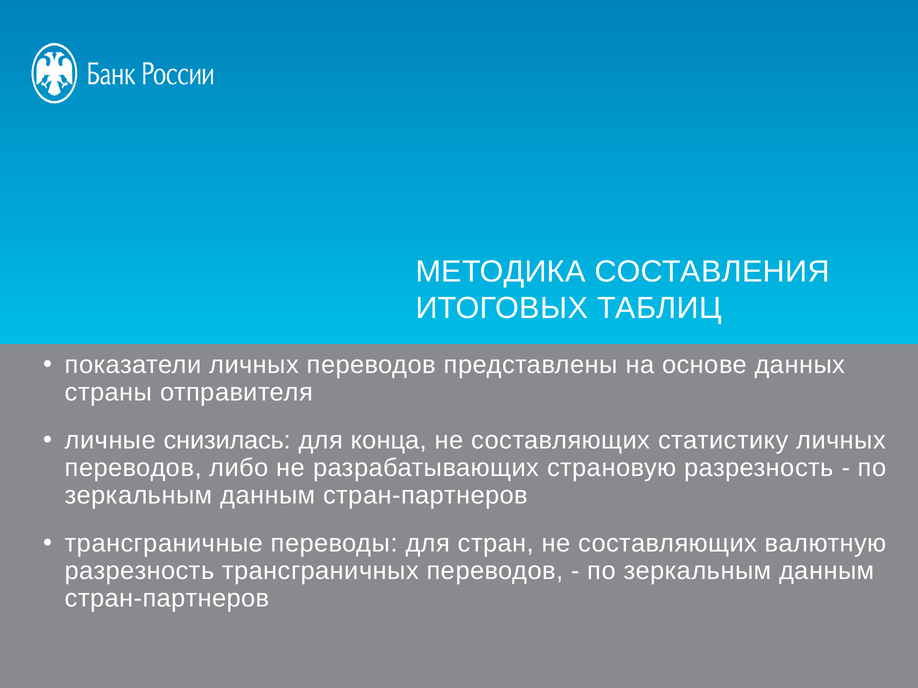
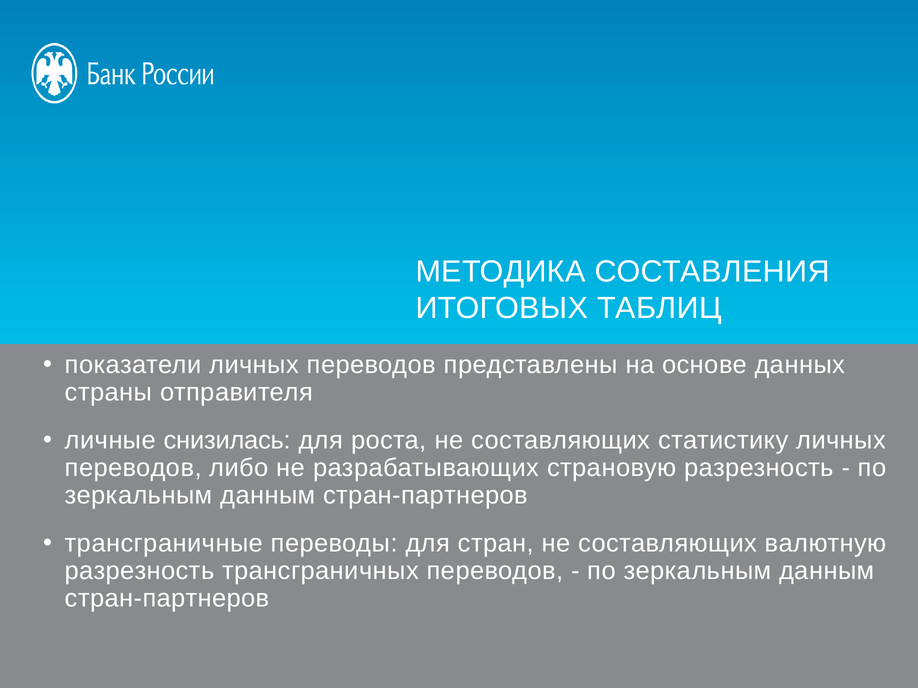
конца: конца -> роста
